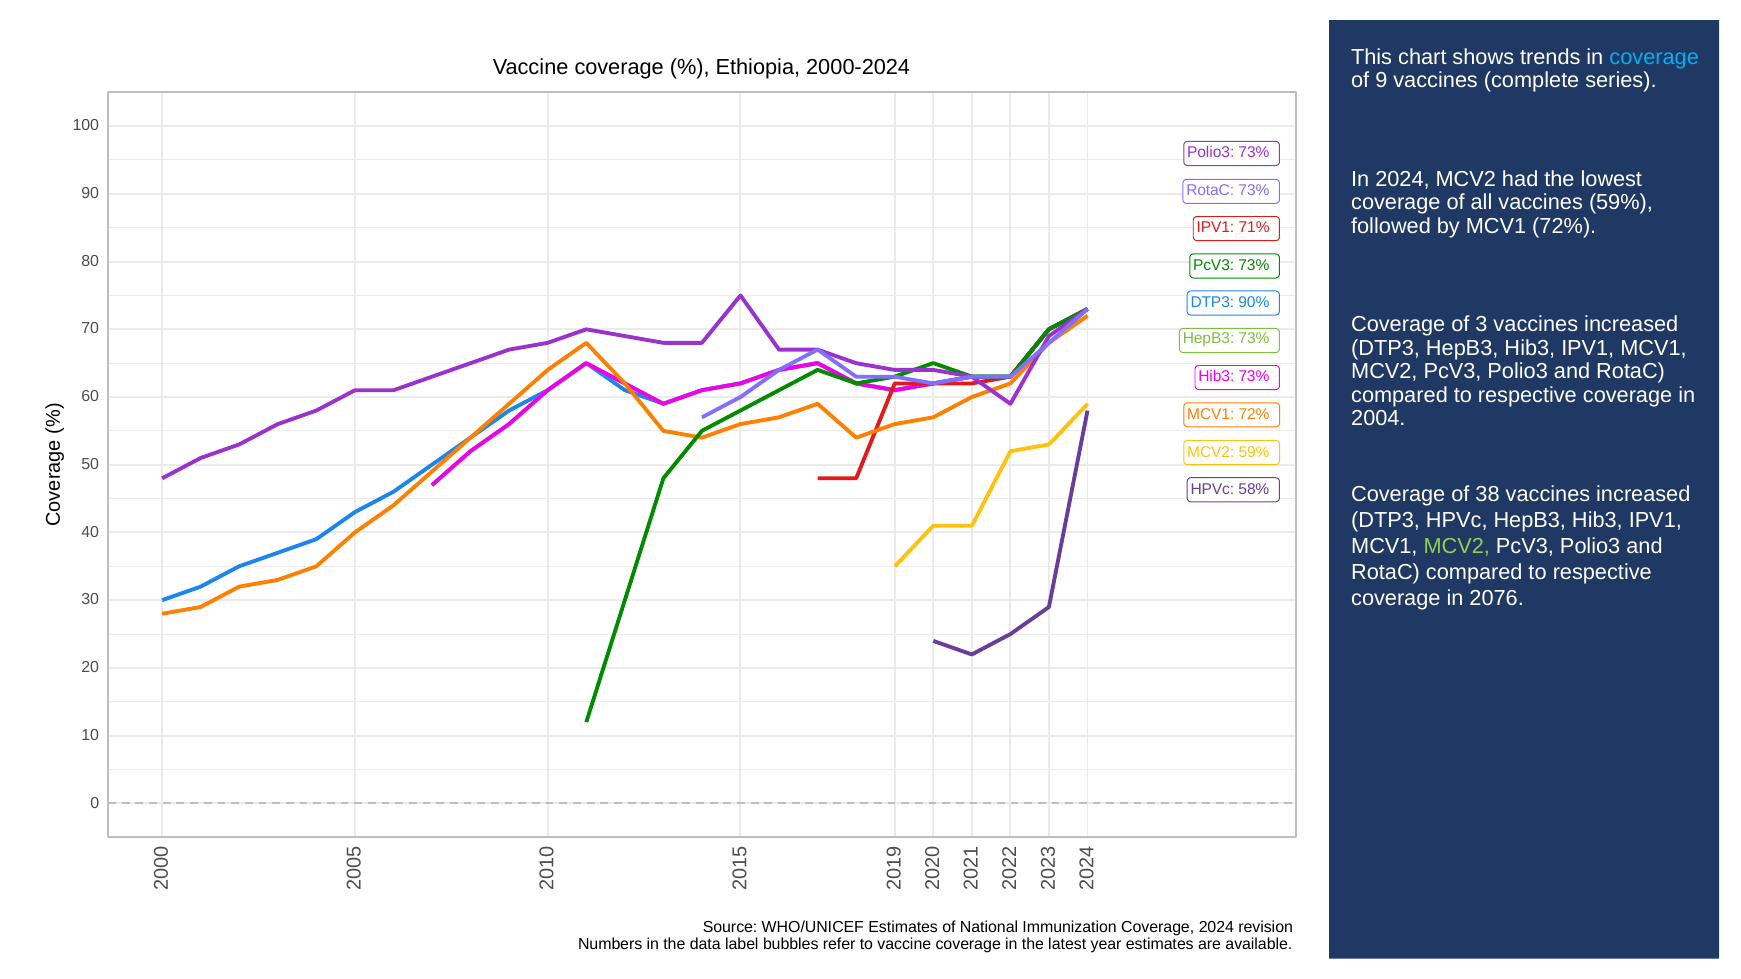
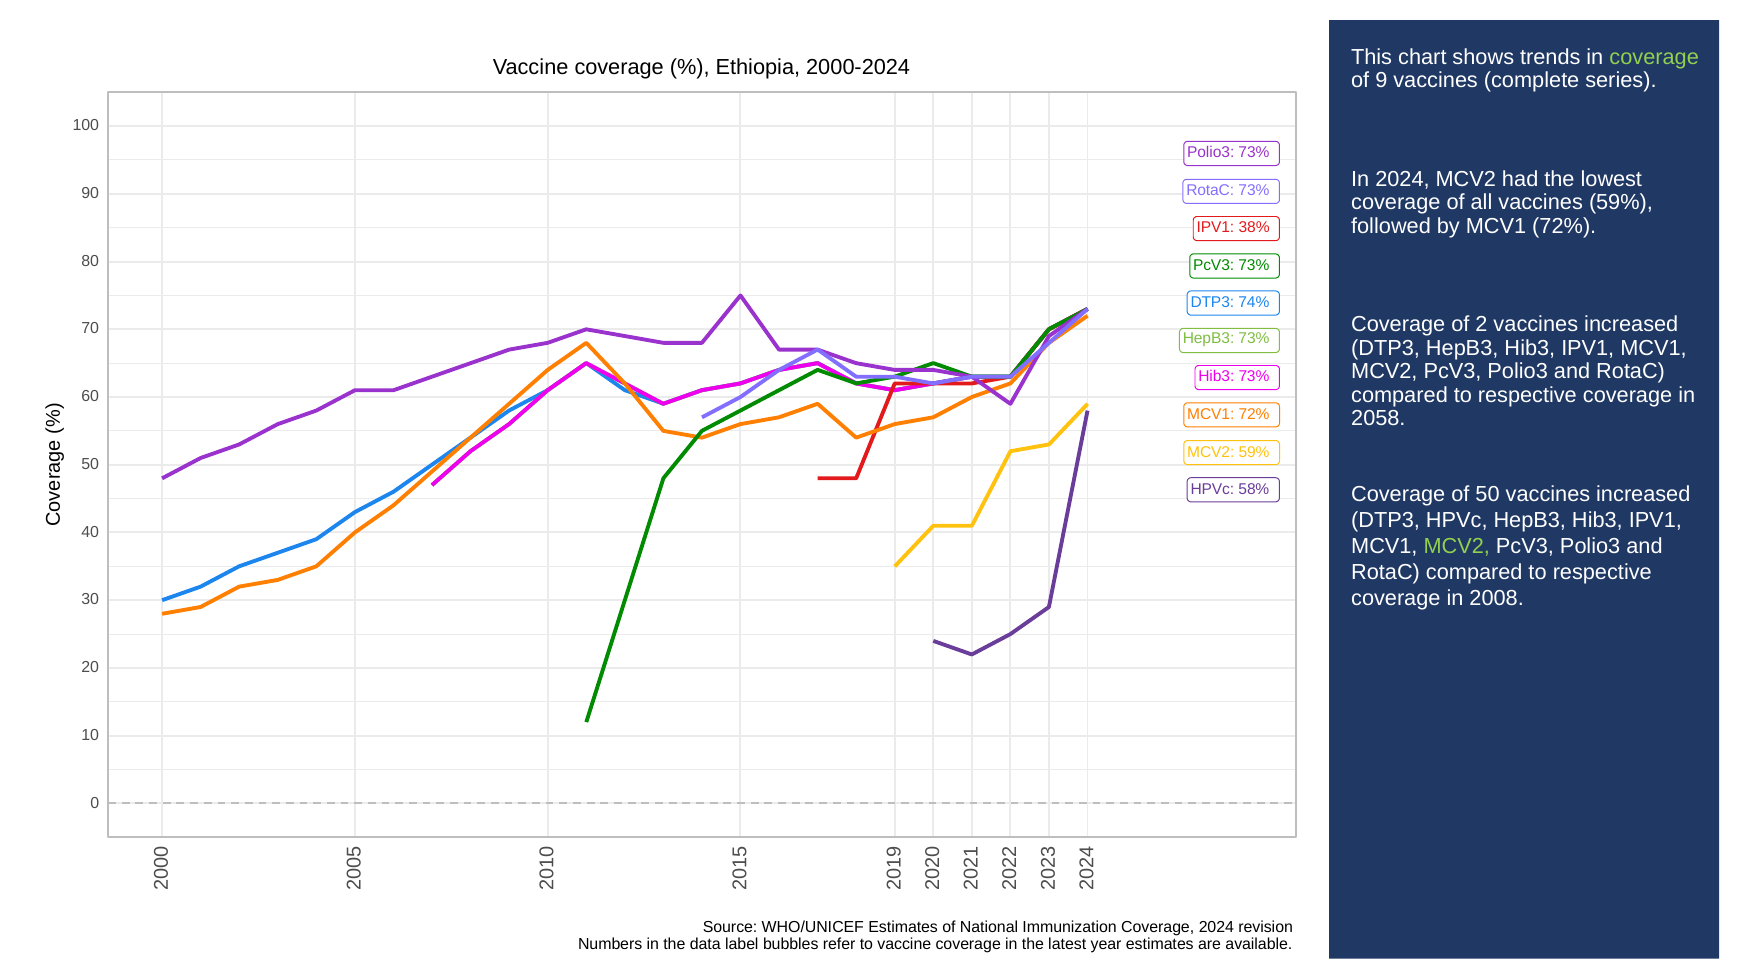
coverage at (1654, 57) colour: light blue -> light green
71%: 71% -> 38%
90%: 90% -> 74%
of 3: 3 -> 2
2004: 2004 -> 2058
of 38: 38 -> 50
2076: 2076 -> 2008
